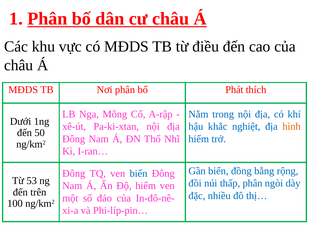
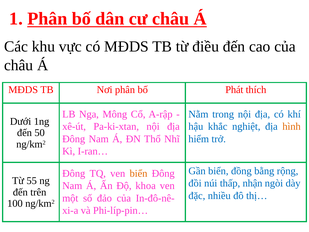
biển at (138, 173) colour: blue -> orange
53: 53 -> 55
thấp phân: phân -> nhận
Độ hiểm: hiểm -> khoa
